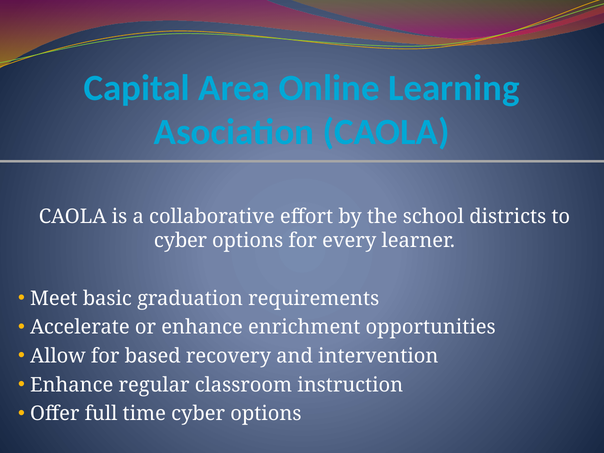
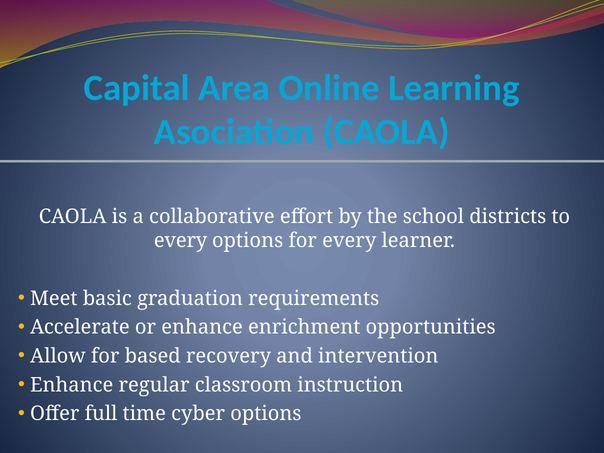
cyber at (181, 241): cyber -> every
